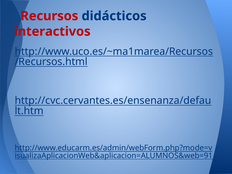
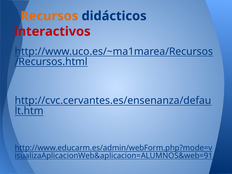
Recursos colour: red -> orange
